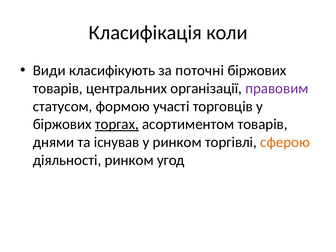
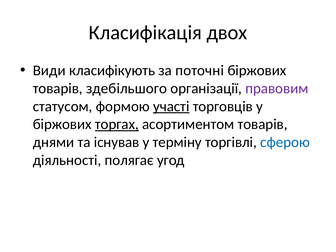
коли: коли -> двох
центральних: центральних -> здебільшого
участі underline: none -> present
у ринком: ринком -> терміну
сферою colour: orange -> blue
діяльності ринком: ринком -> полягає
